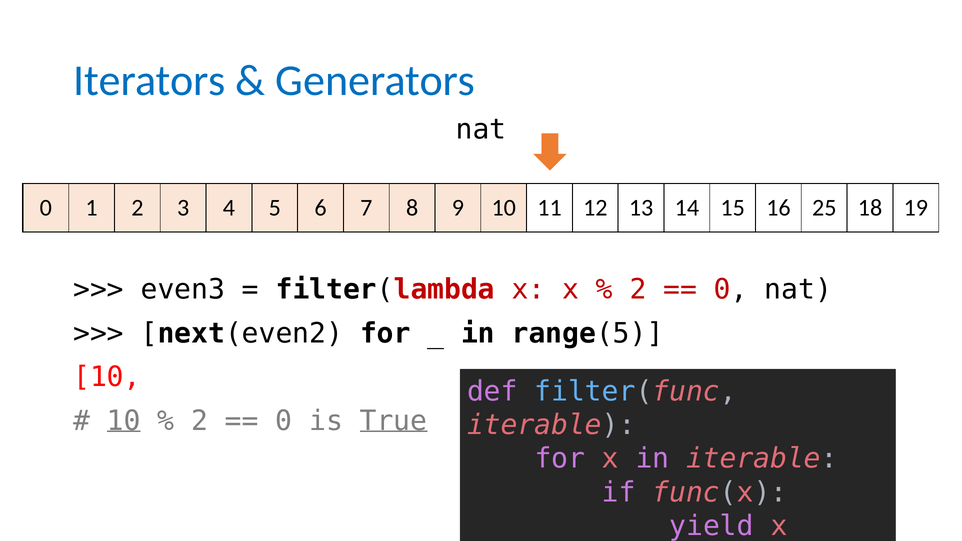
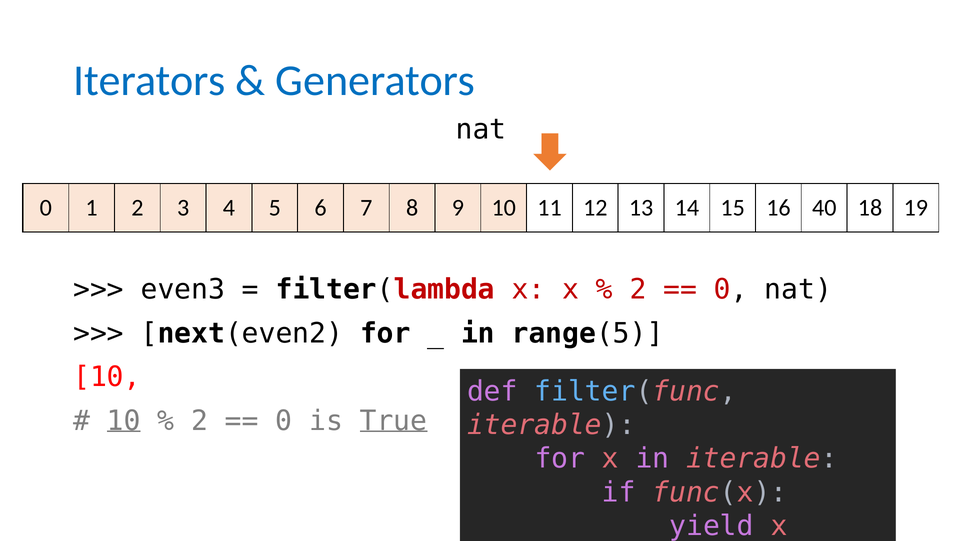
25: 25 -> 40
